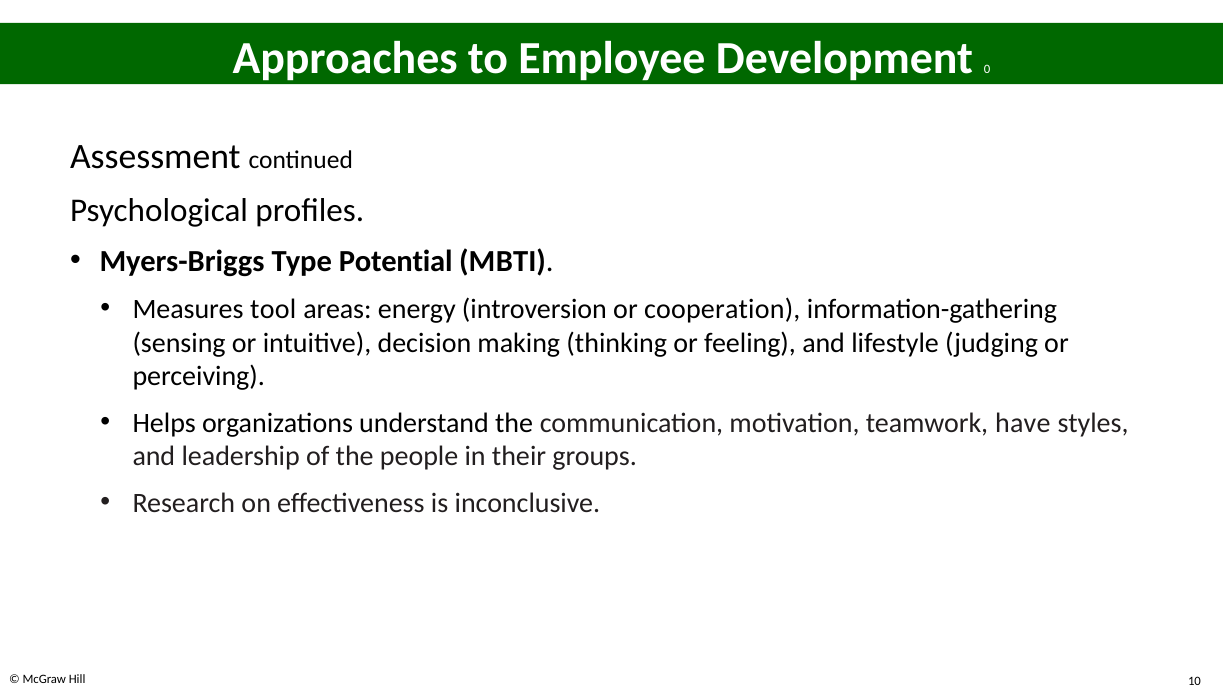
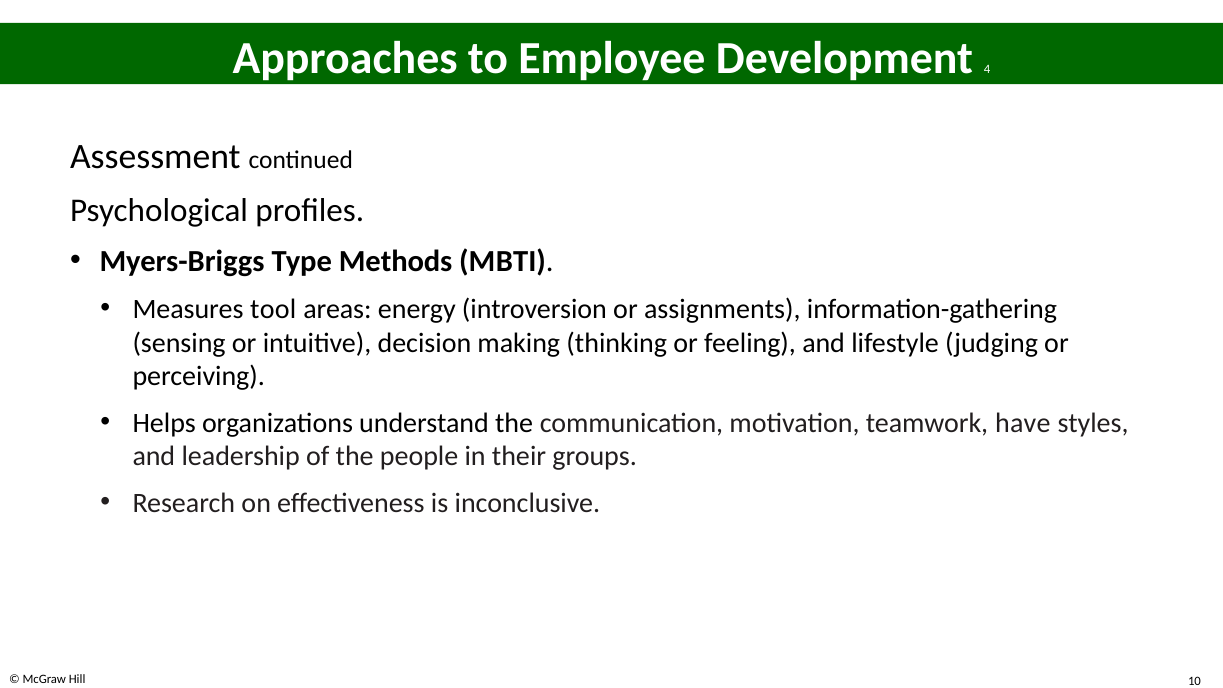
0: 0 -> 4
Potential: Potential -> Methods
cooperation: cooperation -> assignments
